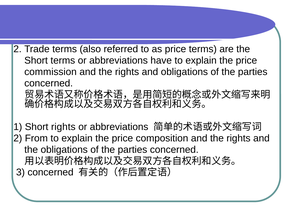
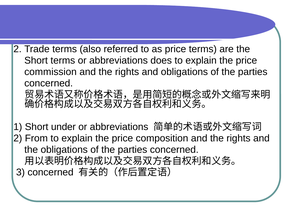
have: have -> does
Short rights: rights -> under
